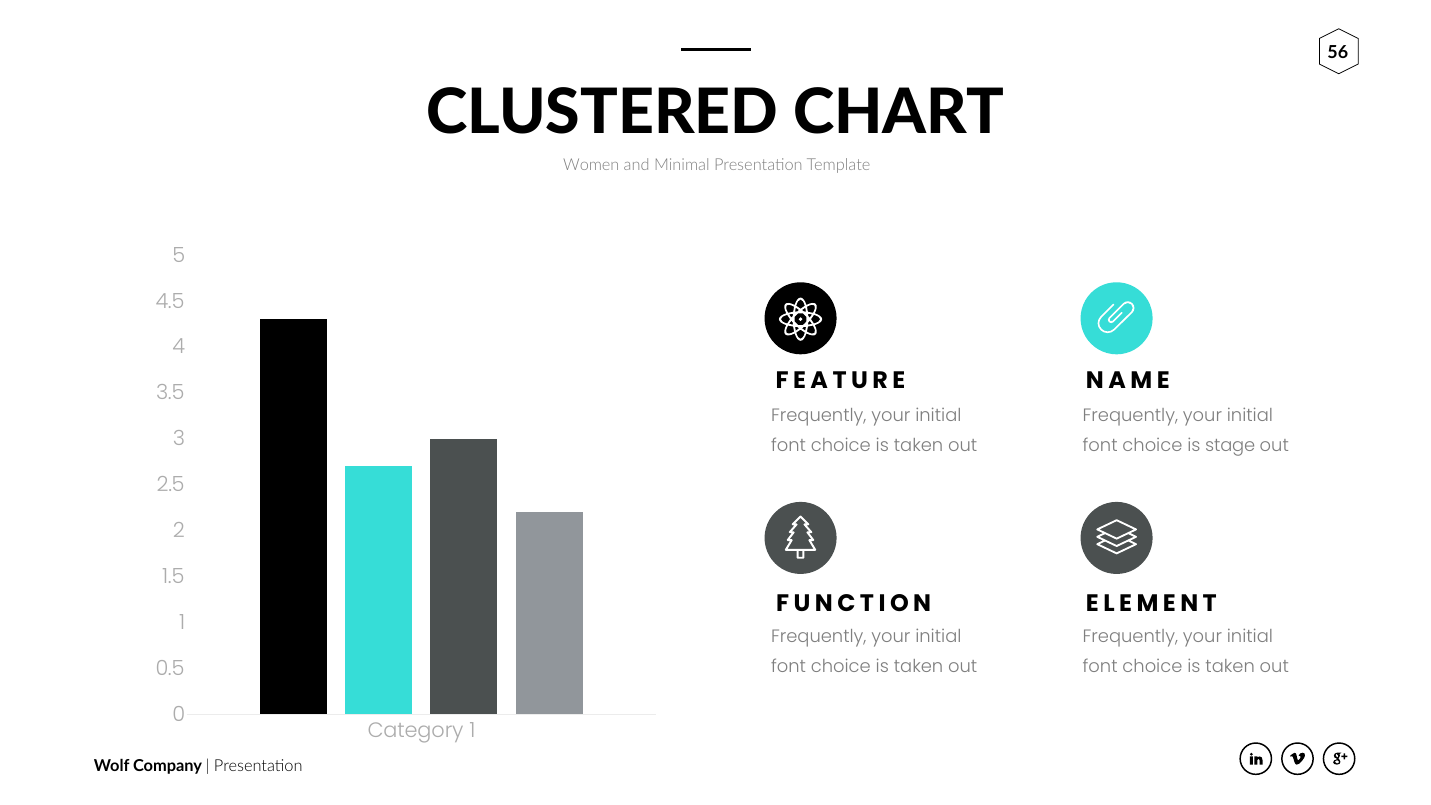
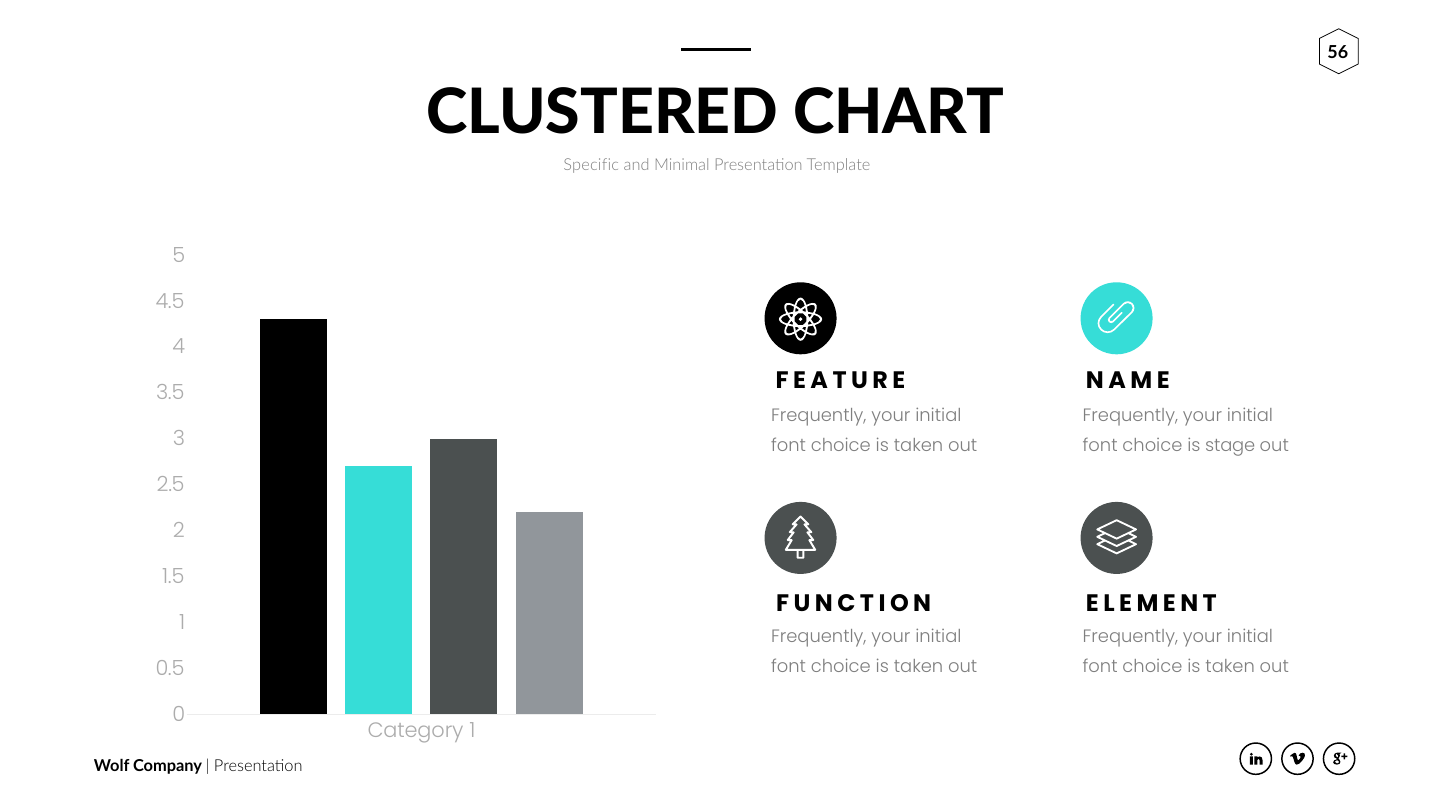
Women: Women -> Specific
